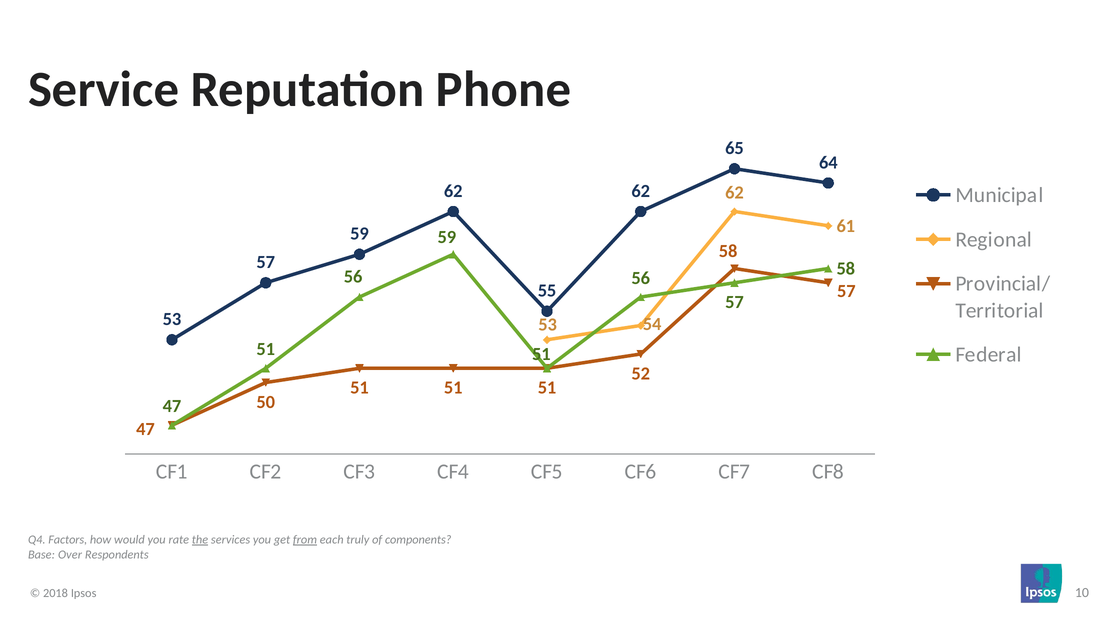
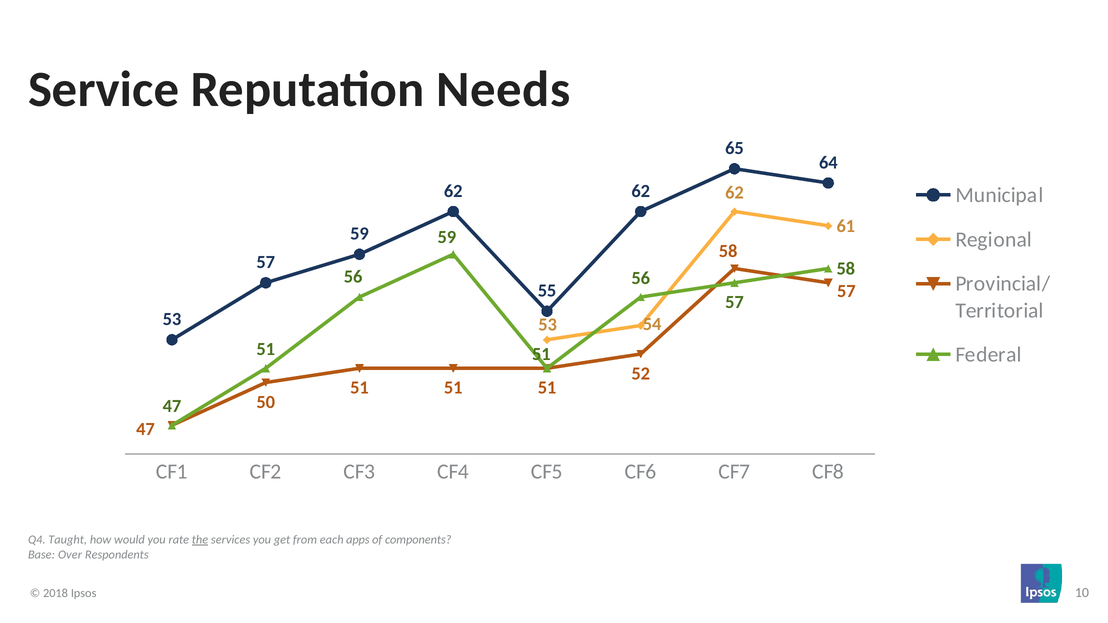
Phone: Phone -> Needs
Factors: Factors -> Taught
from underline: present -> none
truly: truly -> apps
